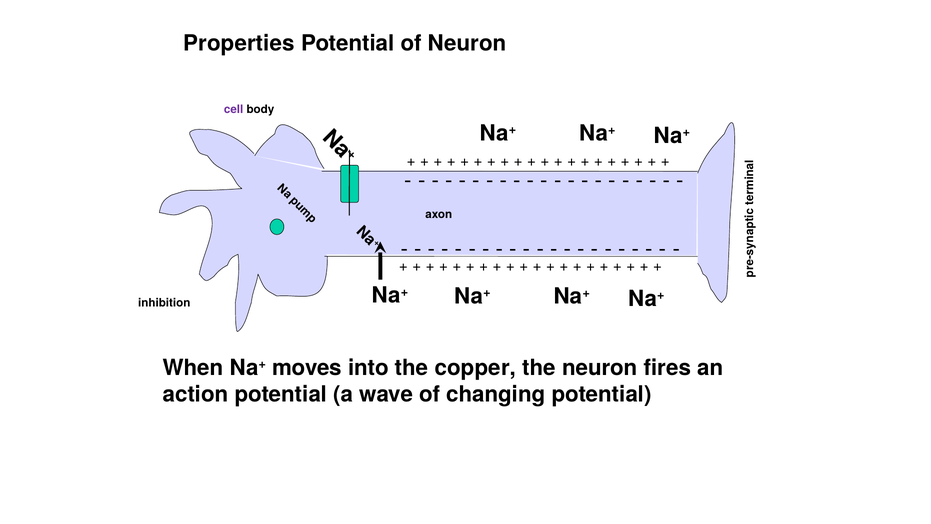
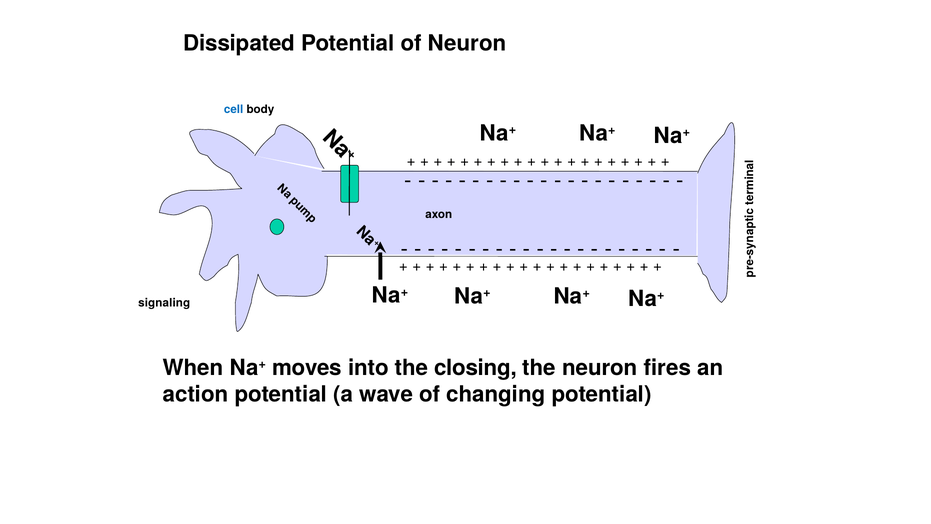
Properties: Properties -> Dissipated
cell colour: purple -> blue
inhibition: inhibition -> signaling
copper: copper -> closing
